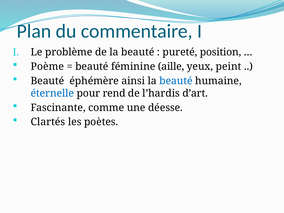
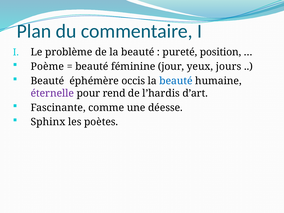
aille: aille -> jour
peint: peint -> jours
ainsi: ainsi -> occis
éternelle colour: blue -> purple
Clartés: Clartés -> Sphinx
